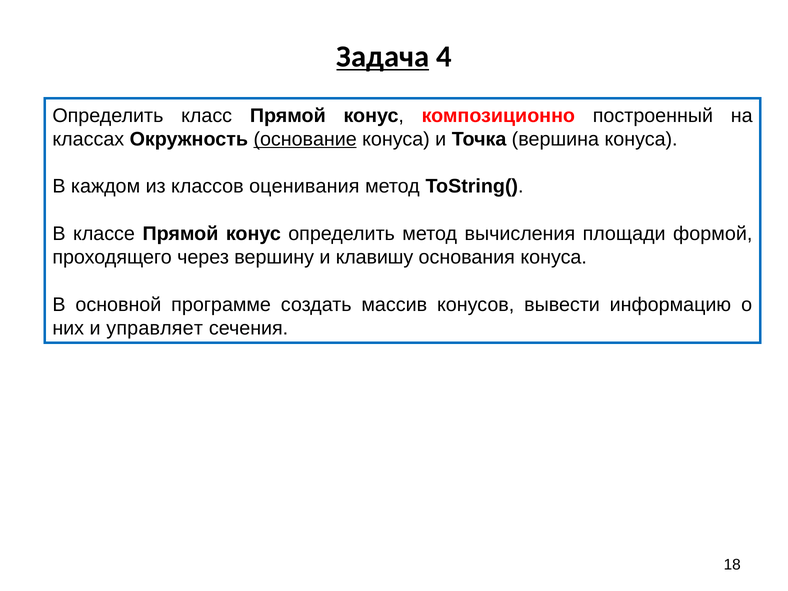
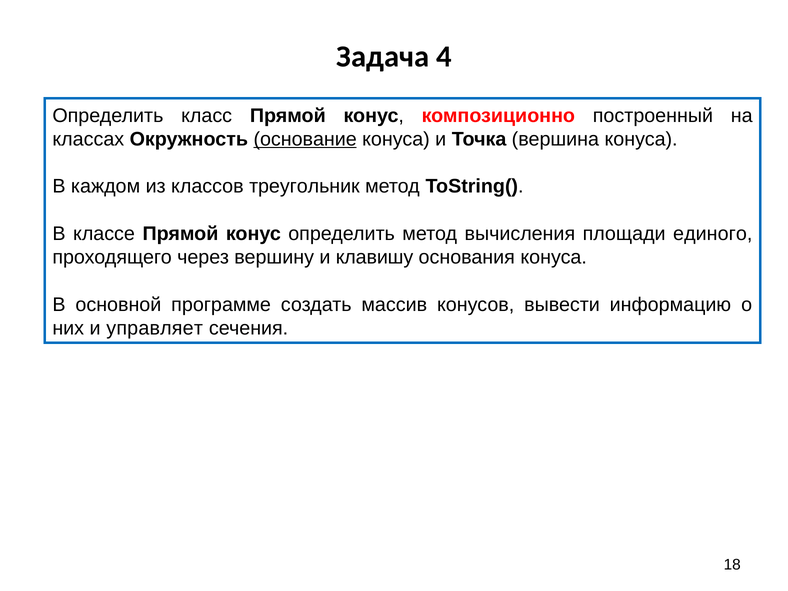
Задача underline: present -> none
оценивания: оценивания -> треугольник
формой: формой -> единого
